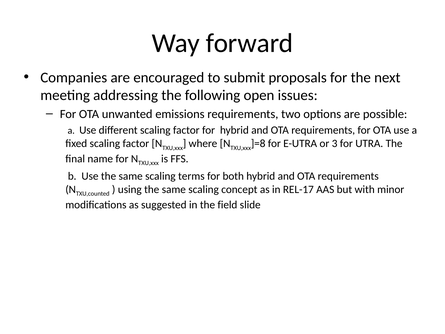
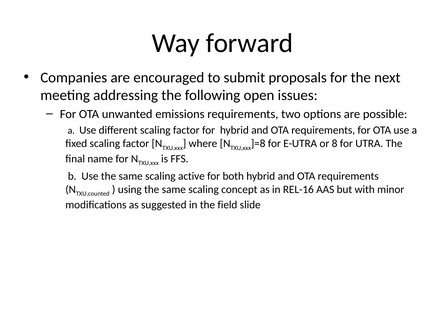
3: 3 -> 8
terms: terms -> active
REL-17: REL-17 -> REL-16
